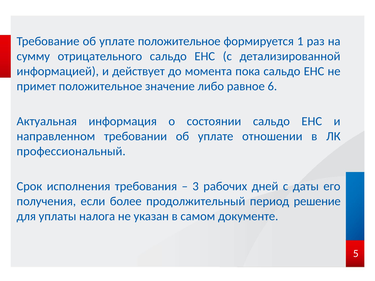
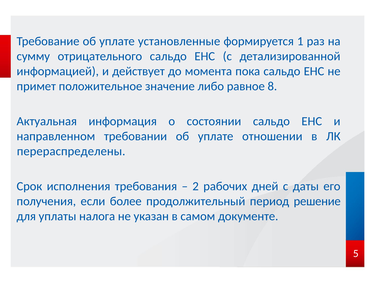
уплате положительное: положительное -> установленные
6: 6 -> 8
профессиональный: профессиональный -> перераспределены
3: 3 -> 2
